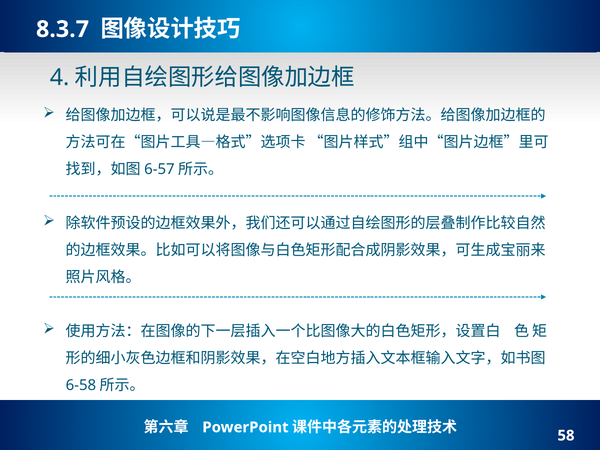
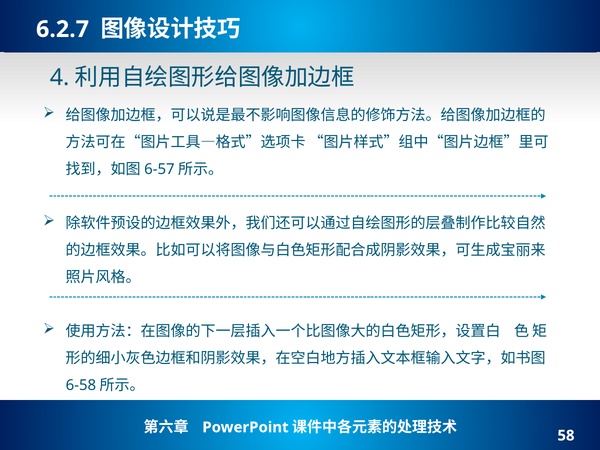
8.3.7: 8.3.7 -> 6.2.7
